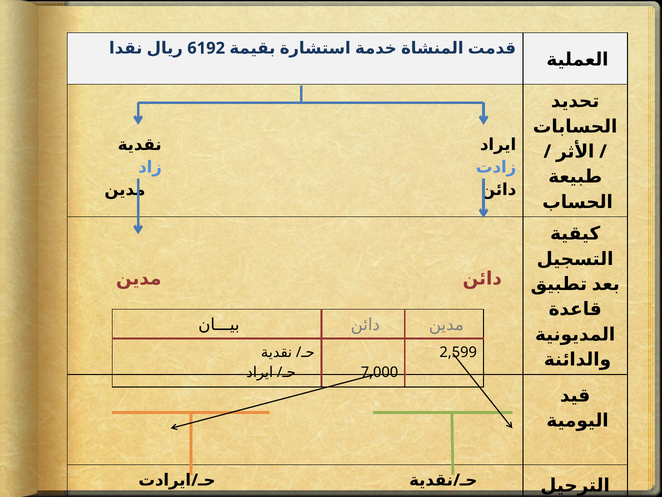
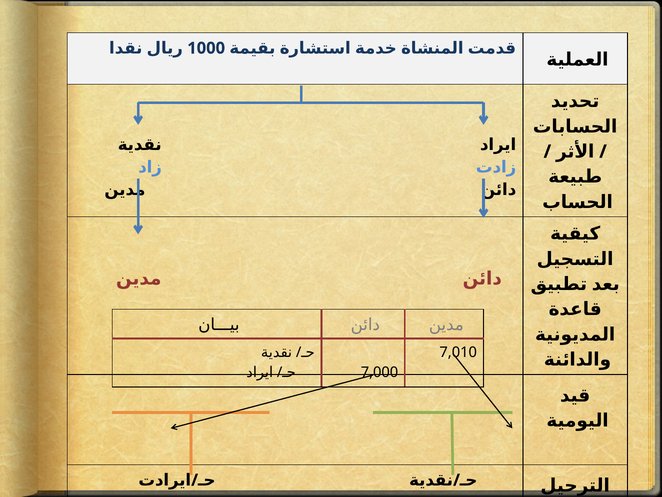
6192: 6192 -> 1000
2,599: 2,599 -> 7,010
